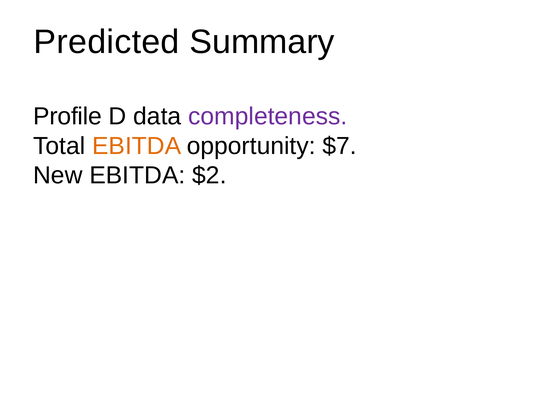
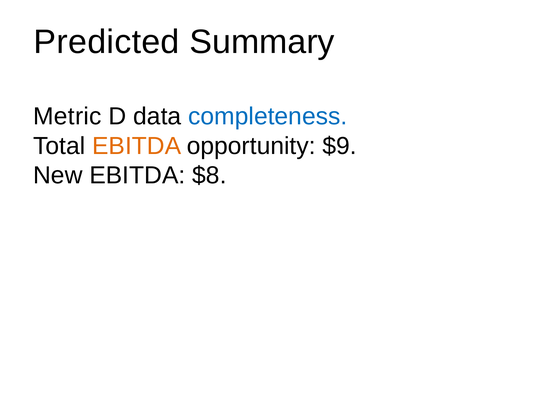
Profile: Profile -> Metric
completeness colour: purple -> blue
$7: $7 -> $9
$2: $2 -> $8
